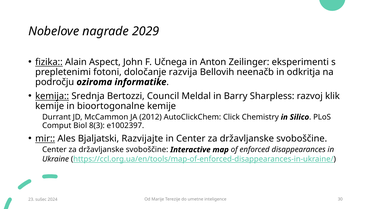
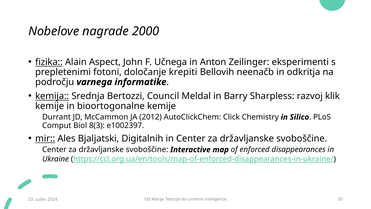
2029: 2029 -> 2000
razvija: razvija -> krepiti
oziroma: oziroma -> varnega
Razvijajte: Razvijajte -> Digitalnih
